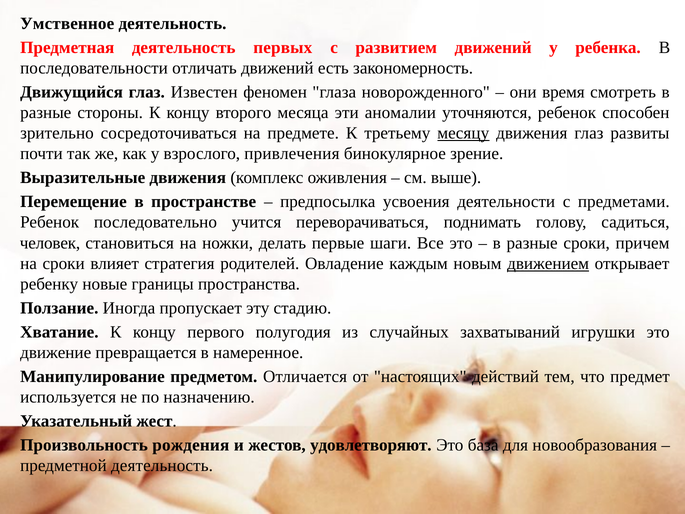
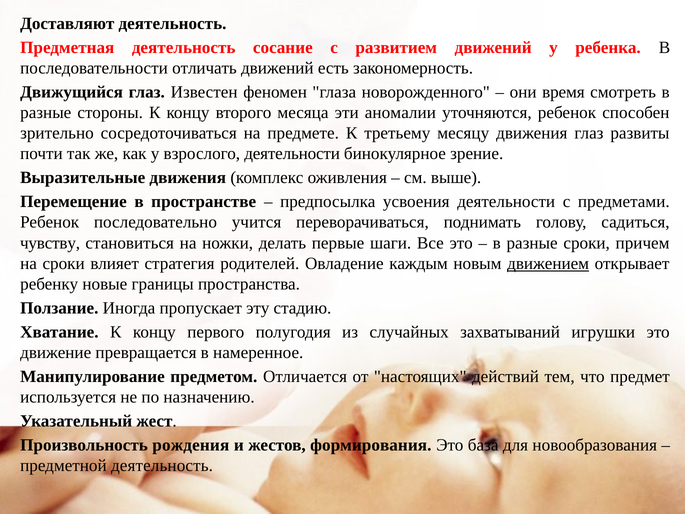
Умственное: Умственное -> Доставляют
первых: первых -> сосание
месяцу underline: present -> none
взрослого привлечения: привлечения -> деятельности
человек: человек -> чувству
удовлетворяют: удовлетворяют -> формирования
